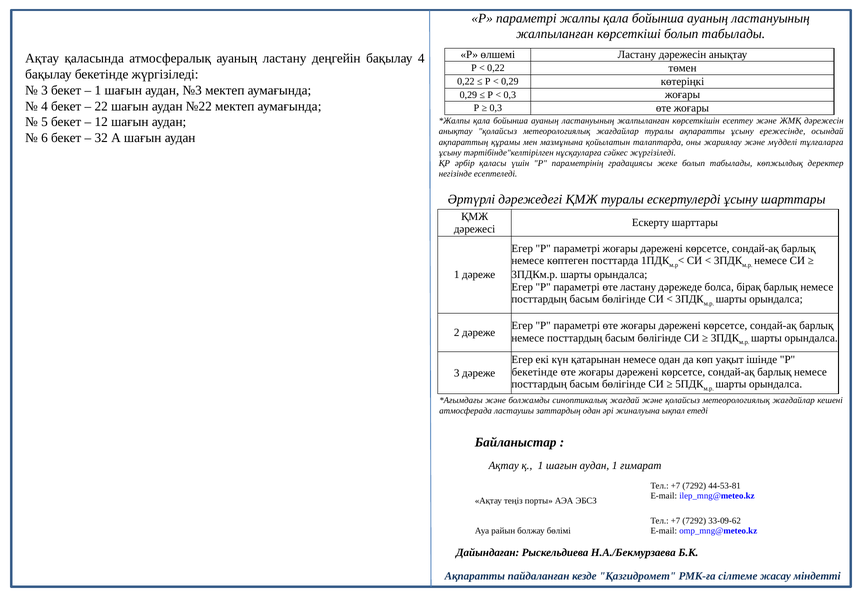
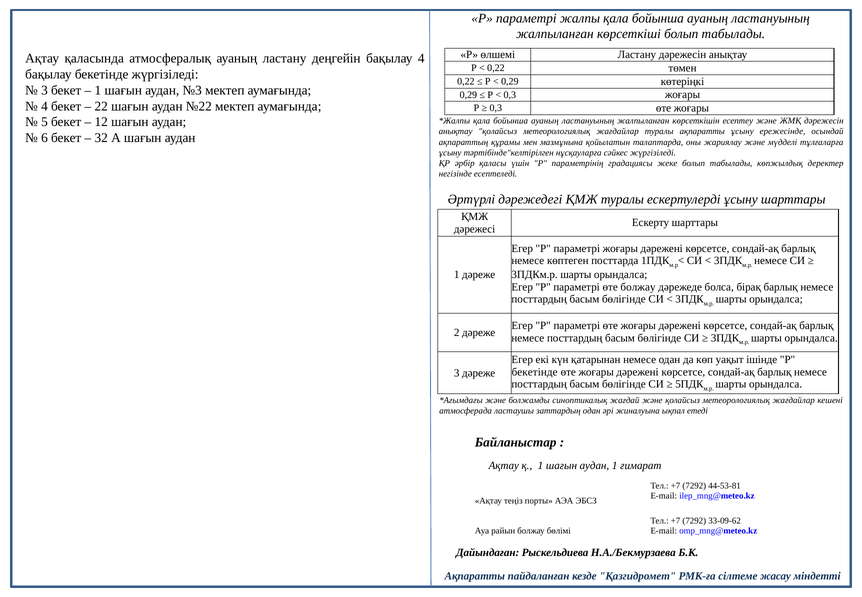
өте ластану: ластану -> болжау
